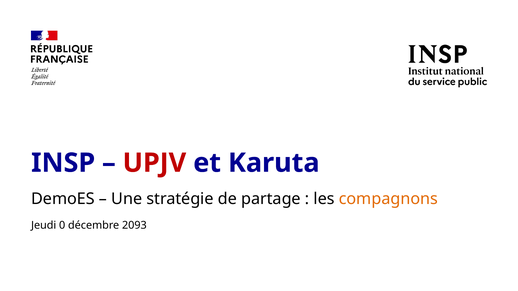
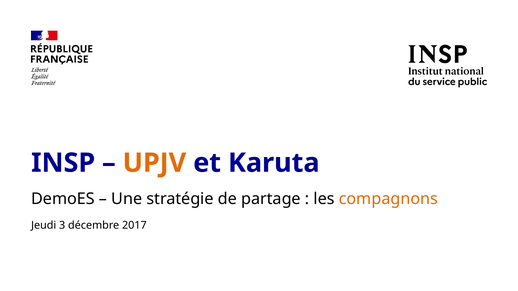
UPJV colour: red -> orange
0: 0 -> 3
2093: 2093 -> 2017
